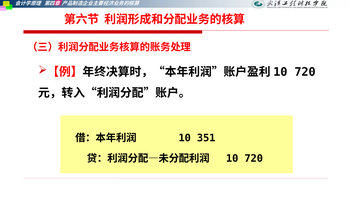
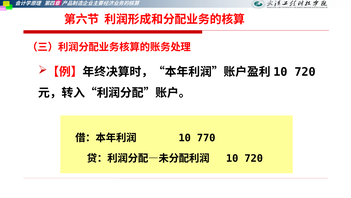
351: 351 -> 770
